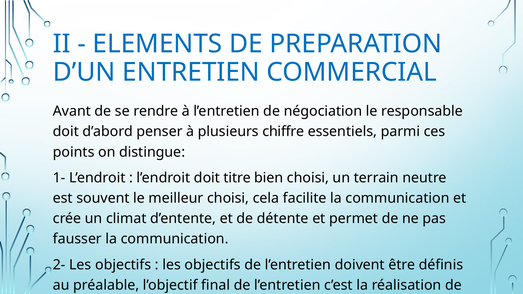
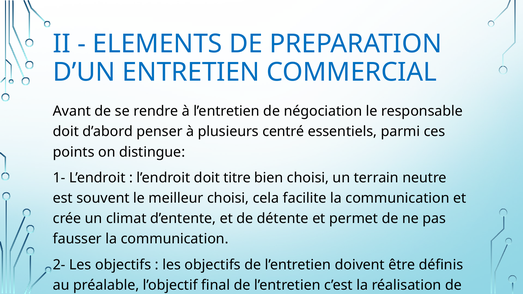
chiffre: chiffre -> centré
